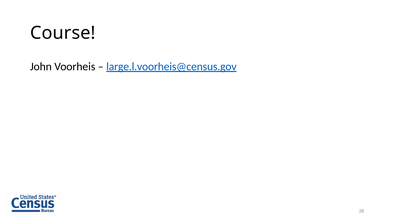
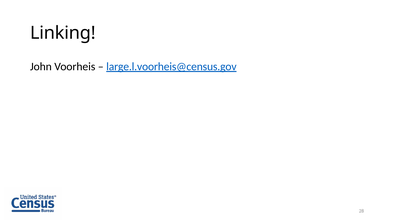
Course: Course -> Linking
